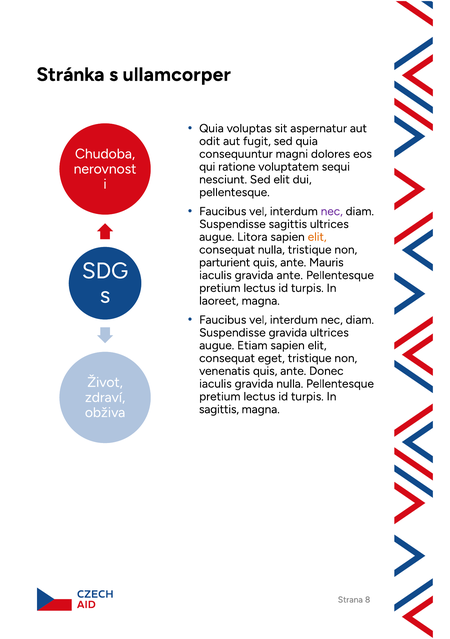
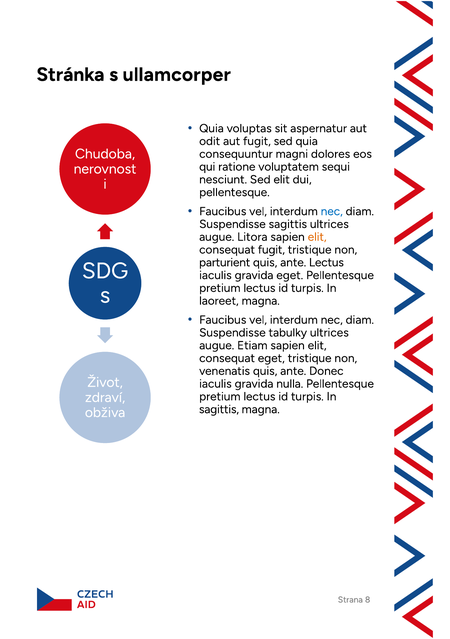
nec at (332, 211) colour: purple -> blue
consequat nulla: nulla -> fugit
ante Mauris: Mauris -> Lectus
gravida ante: ante -> eget
Suspendisse gravida: gravida -> tabulky
